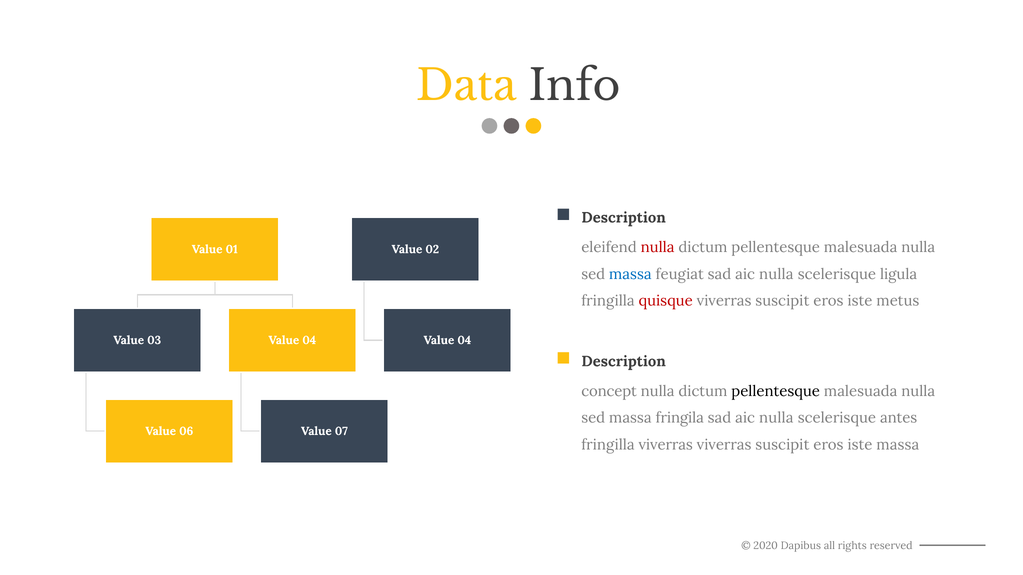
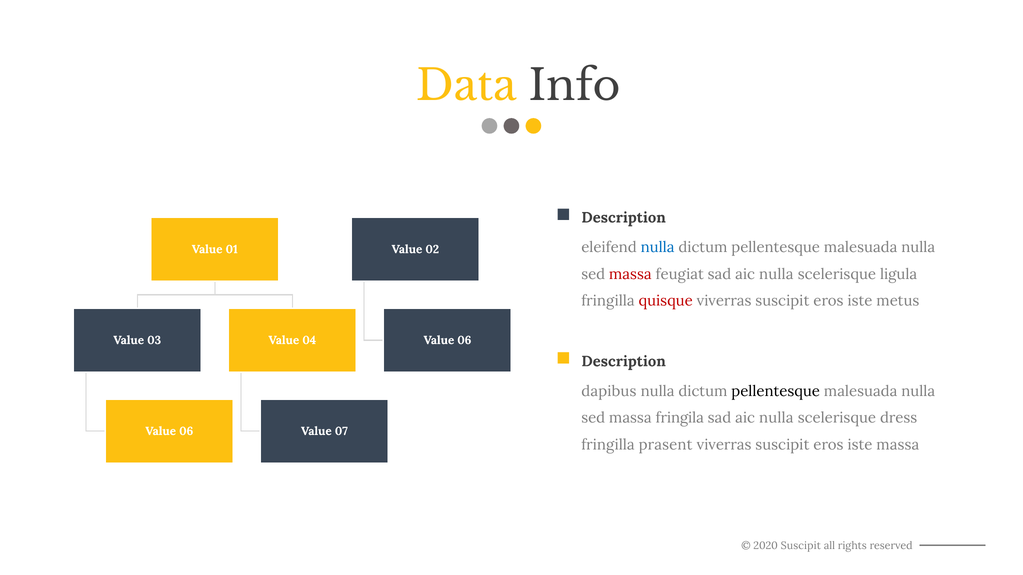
nulla at (658, 248) colour: red -> blue
massa at (630, 274) colour: blue -> red
04 at (464, 340): 04 -> 06
concept: concept -> dapibus
antes: antes -> dress
fringilla viverras: viverras -> prasent
2020 Dapibus: Dapibus -> Suscipit
